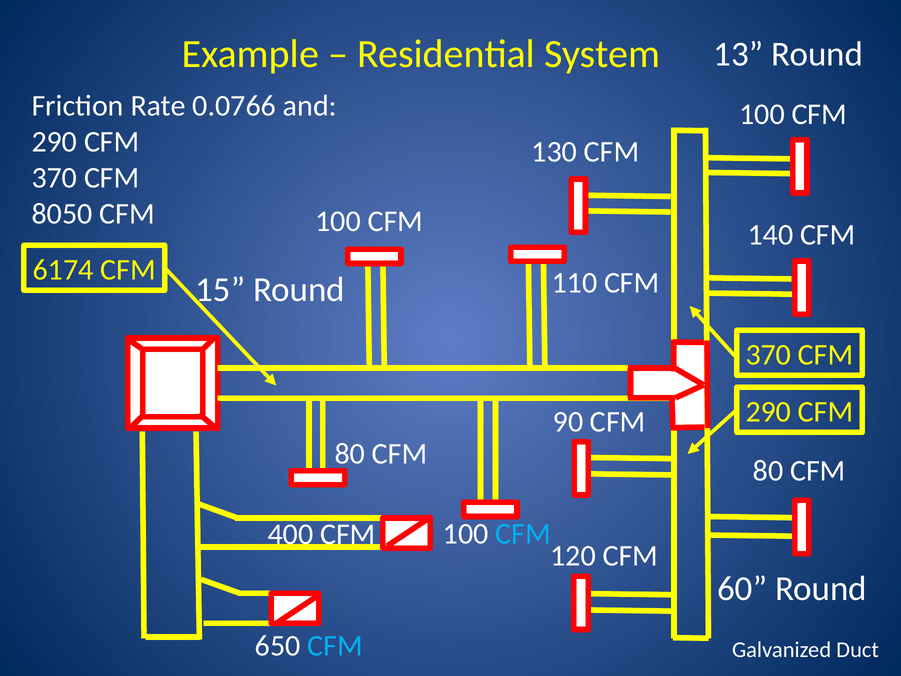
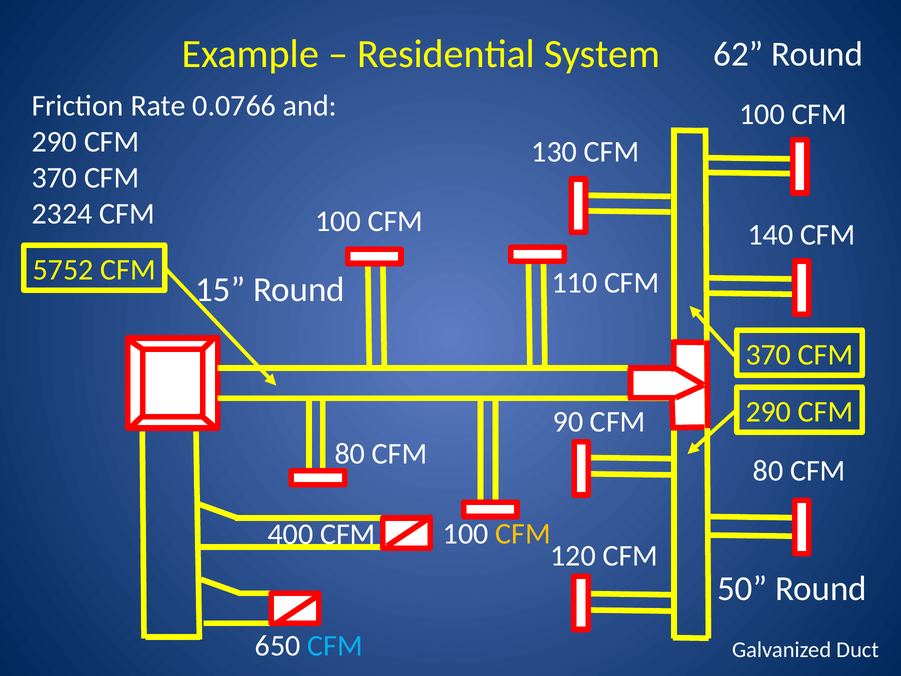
13: 13 -> 62
8050: 8050 -> 2324
6174: 6174 -> 5752
CFM at (523, 534) colour: light blue -> yellow
60: 60 -> 50
